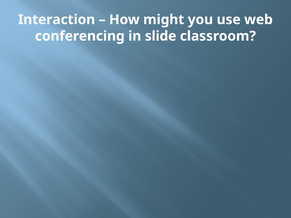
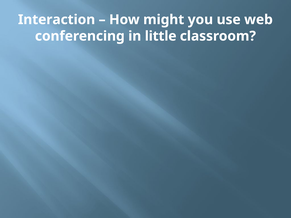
slide: slide -> little
